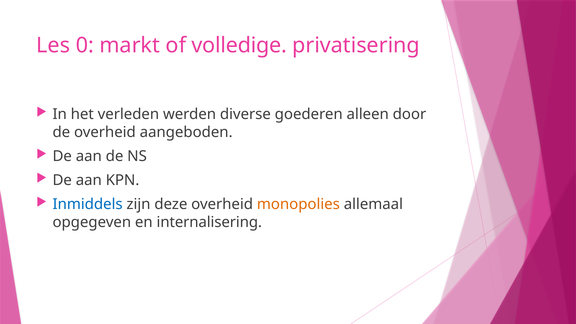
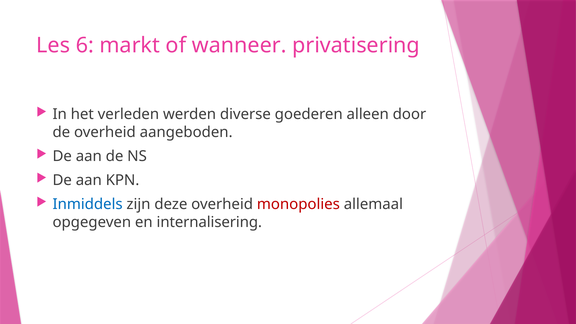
0: 0 -> 6
volledige: volledige -> wanneer
monopolies colour: orange -> red
